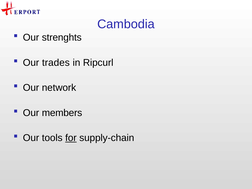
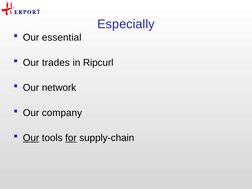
Cambodia: Cambodia -> Especially
strenghts: strenghts -> essential
members: members -> company
Our at (31, 138) underline: none -> present
